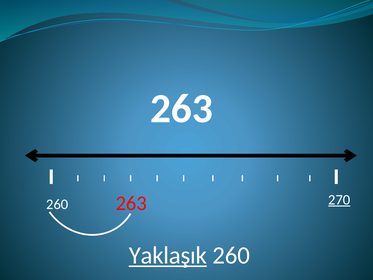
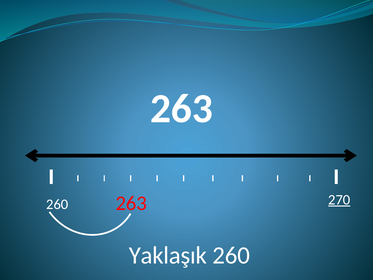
Yaklaşık underline: present -> none
